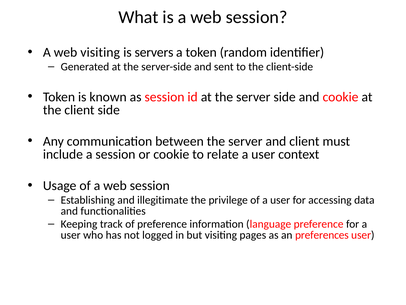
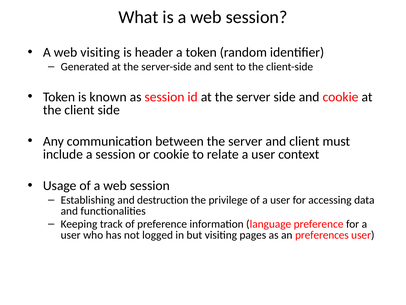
servers: servers -> header
illegitimate: illegitimate -> destruction
